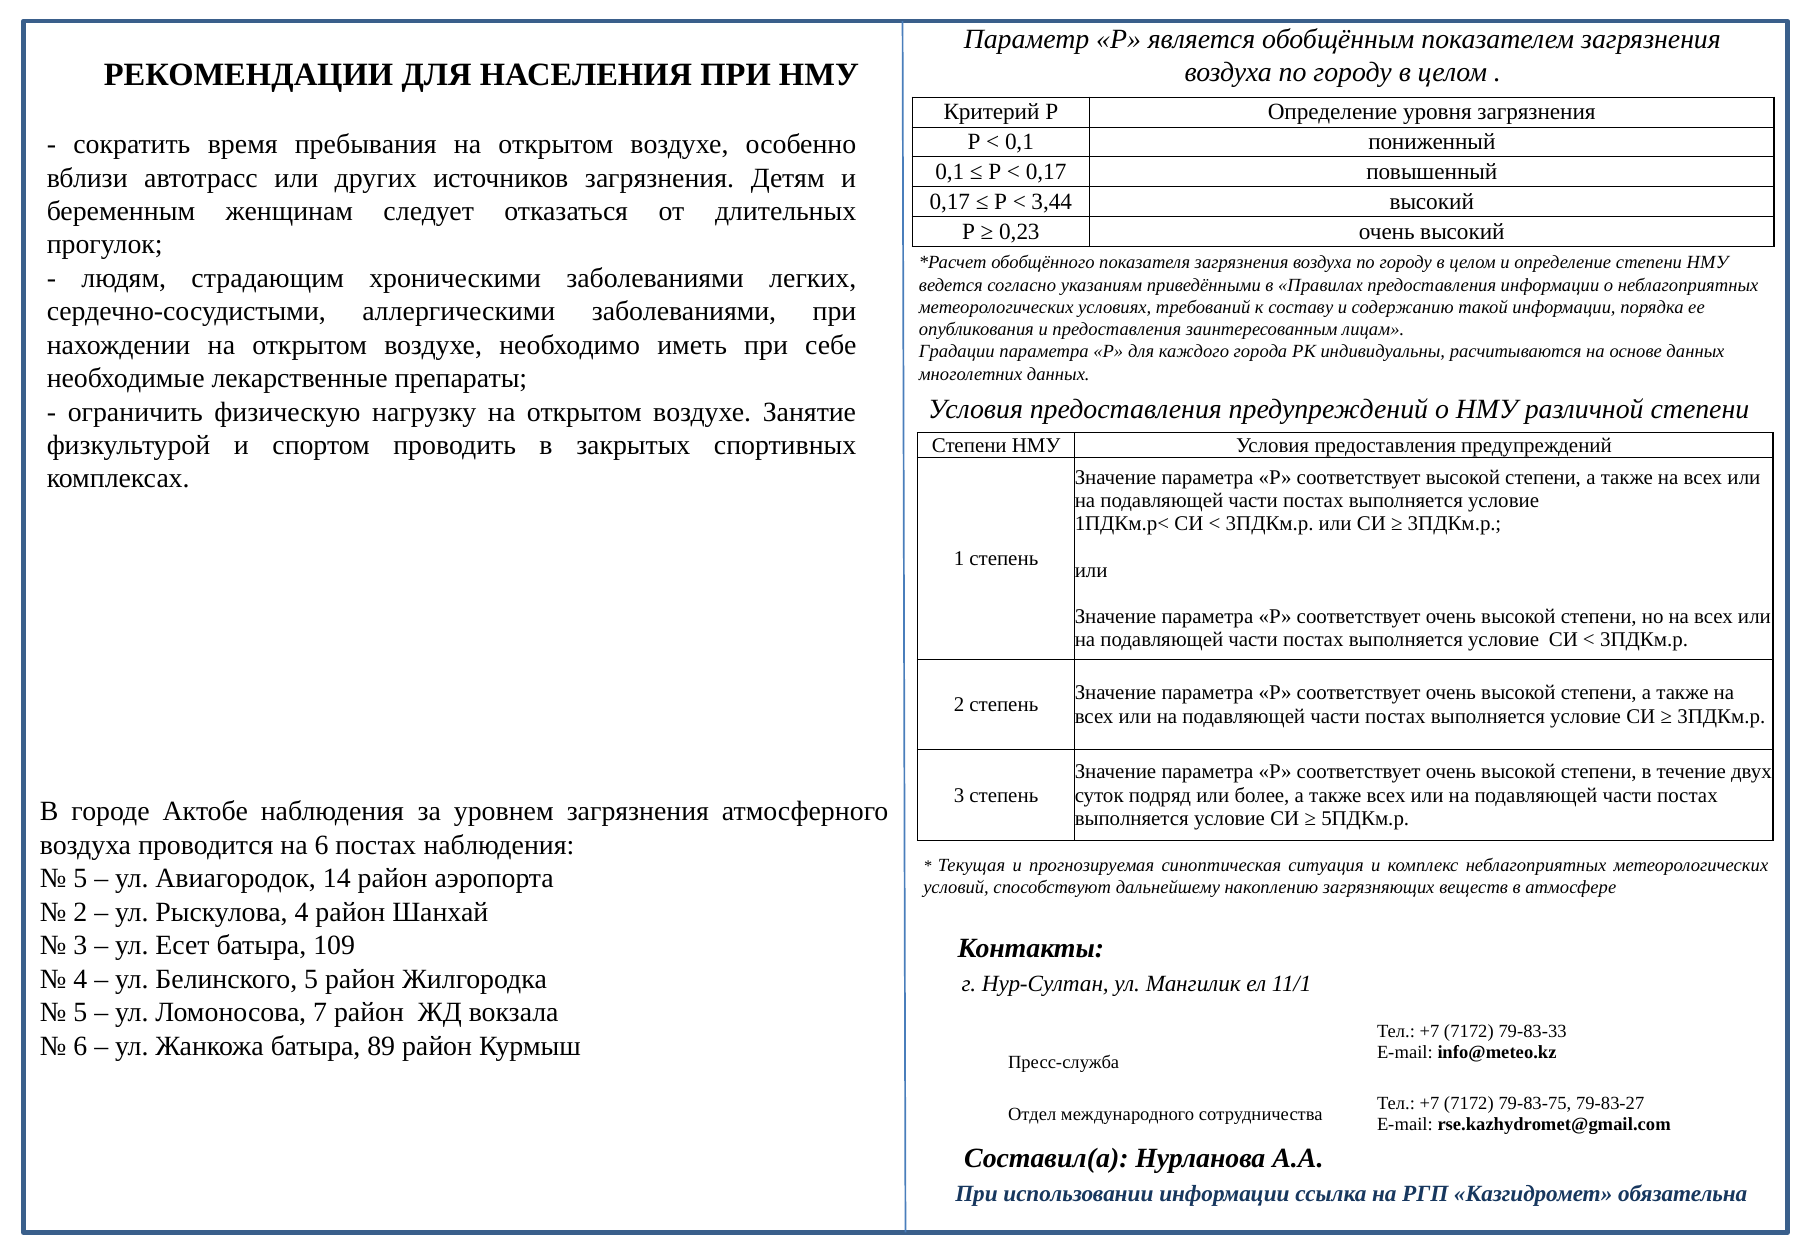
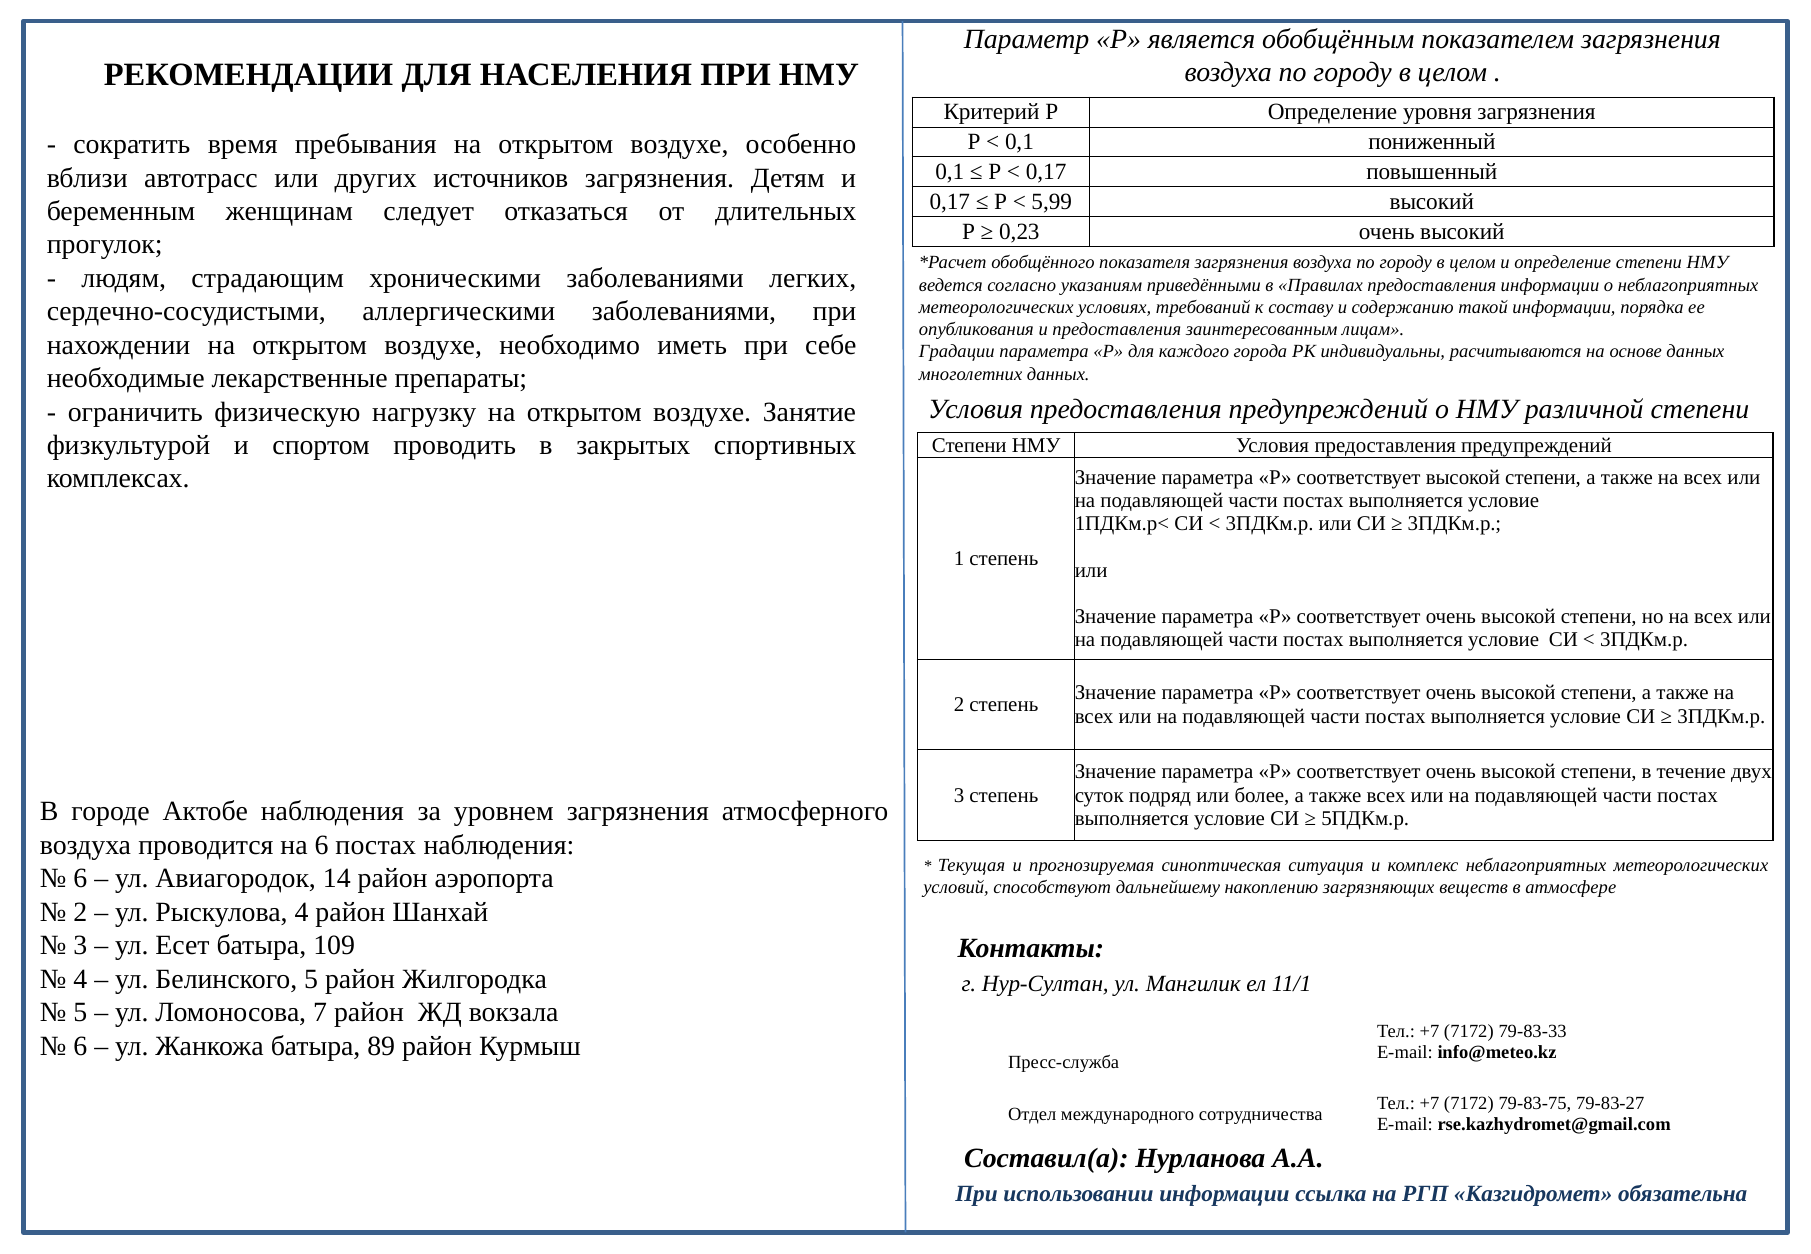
3,44: 3,44 -> 5,99
5 at (80, 879): 5 -> 6
